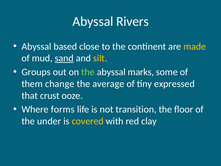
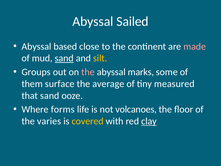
Rivers: Rivers -> Sailed
made colour: yellow -> pink
the at (88, 72) colour: light green -> pink
change: change -> surface
expressed: expressed -> measured
that crust: crust -> sand
transition: transition -> volcanoes
under: under -> varies
clay underline: none -> present
